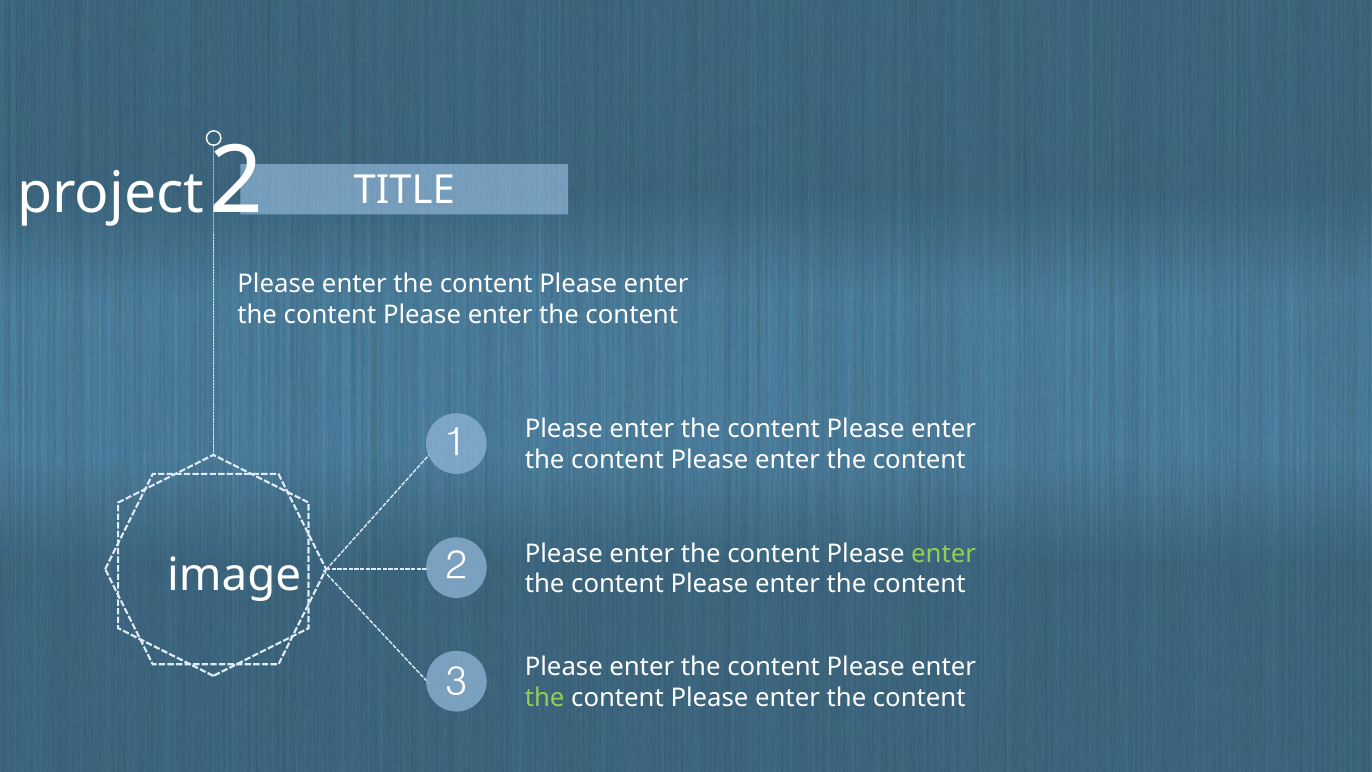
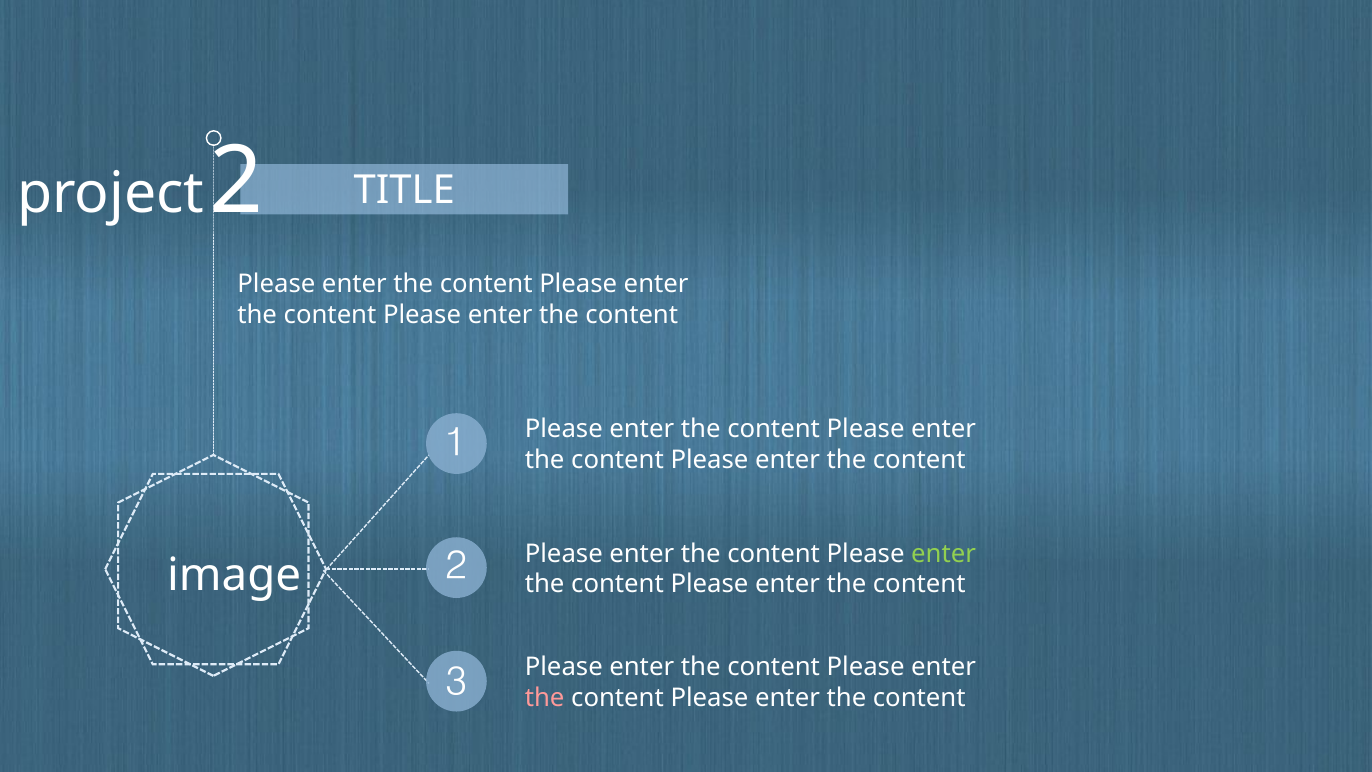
the at (545, 698) colour: light green -> pink
